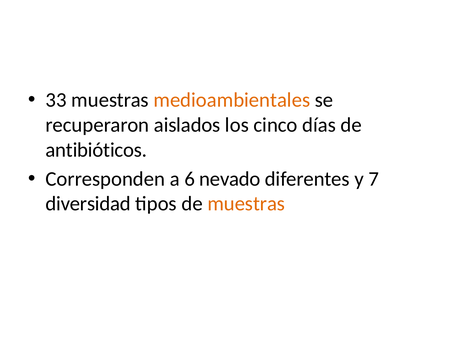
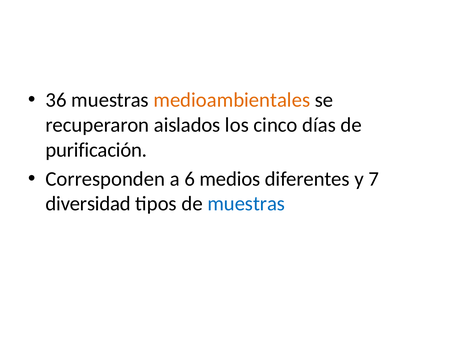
33: 33 -> 36
antibióticos: antibióticos -> purificación
nevado: nevado -> medios
muestras at (246, 204) colour: orange -> blue
